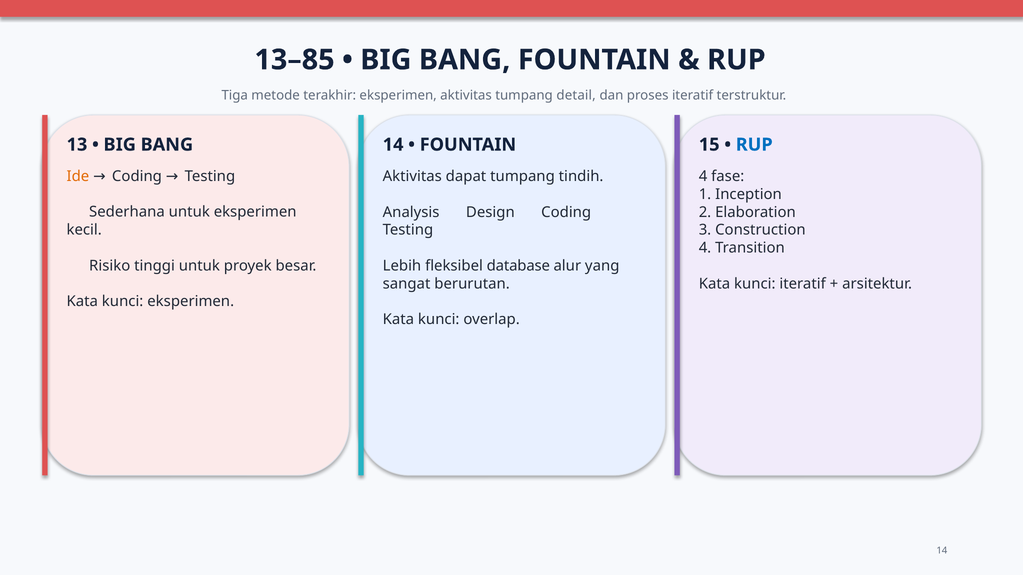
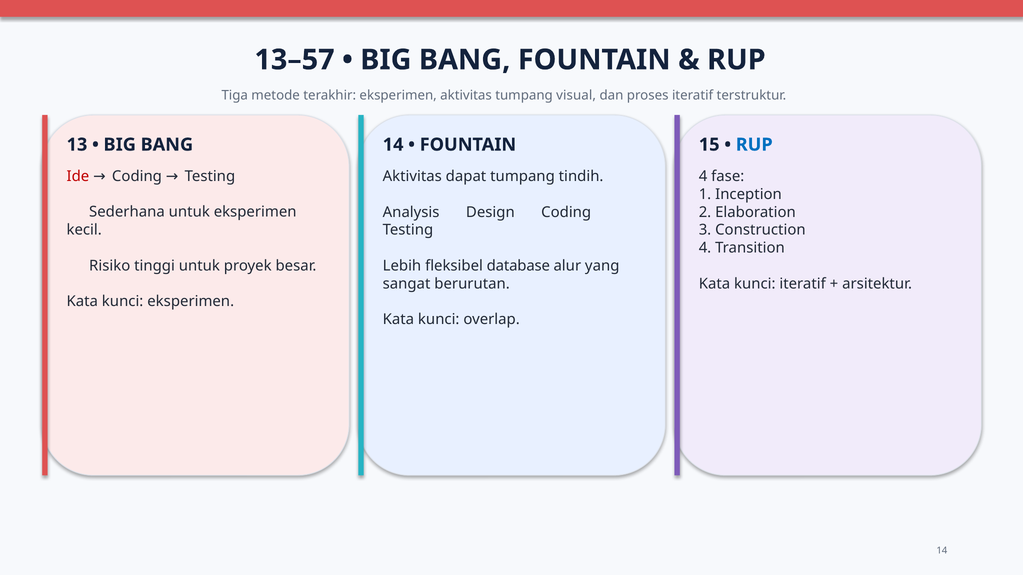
13–85: 13–85 -> 13–57
detail: detail -> visual
Ide colour: orange -> red
